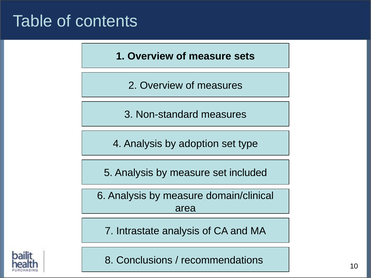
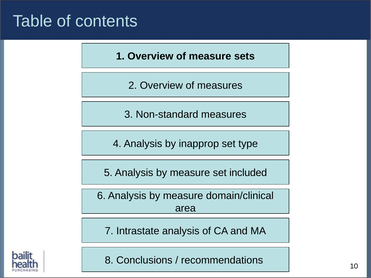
adoption: adoption -> inapprop
